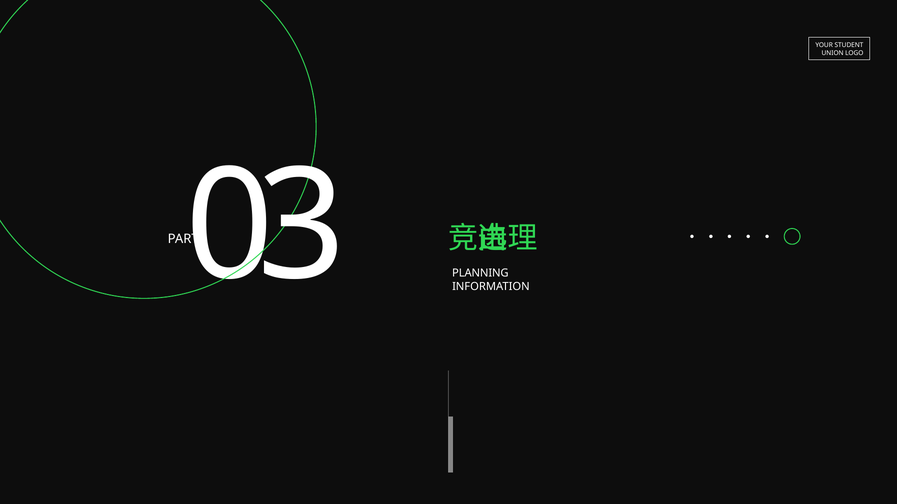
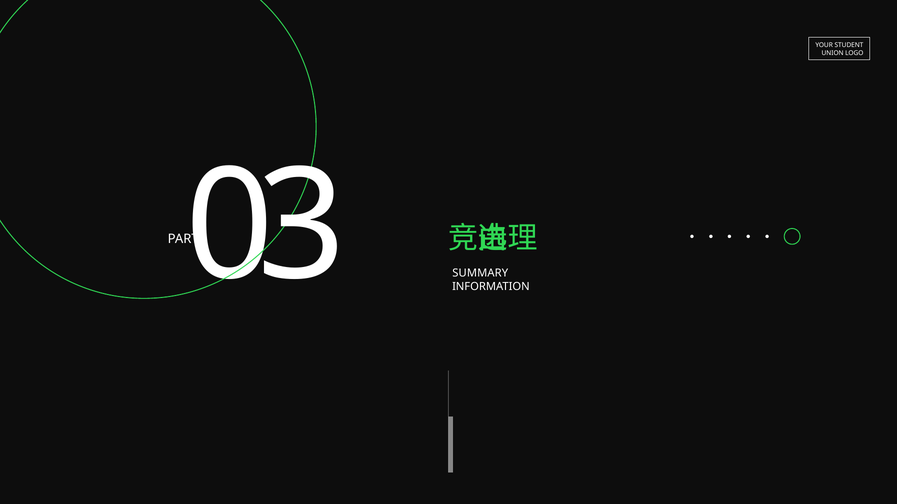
PLANNING: PLANNING -> SUMMARY
